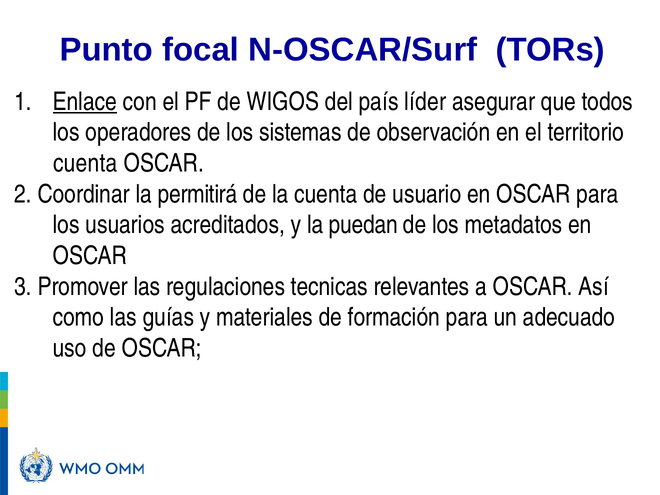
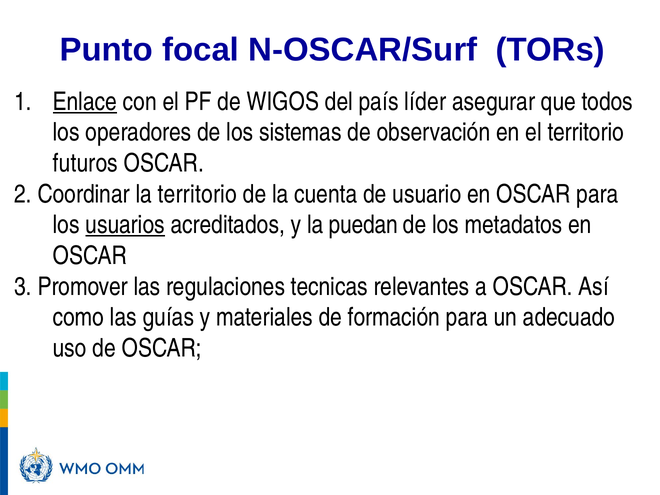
cuenta at (85, 163): cuenta -> futuros
la permitirá: permitirá -> territorio
usuarios underline: none -> present
